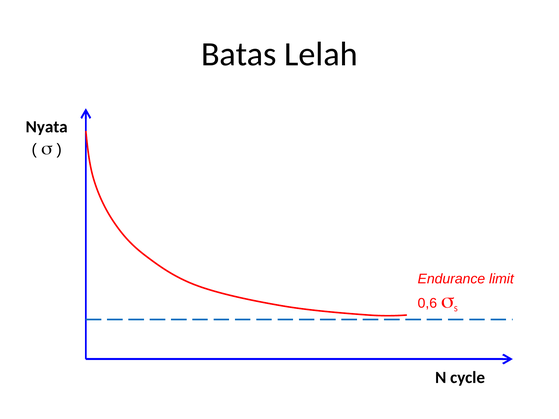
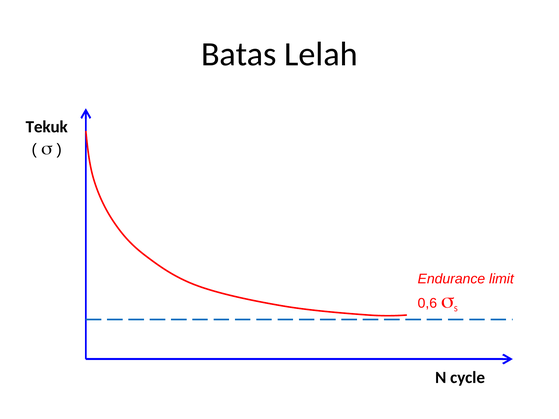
Nyata: Nyata -> Tekuk
